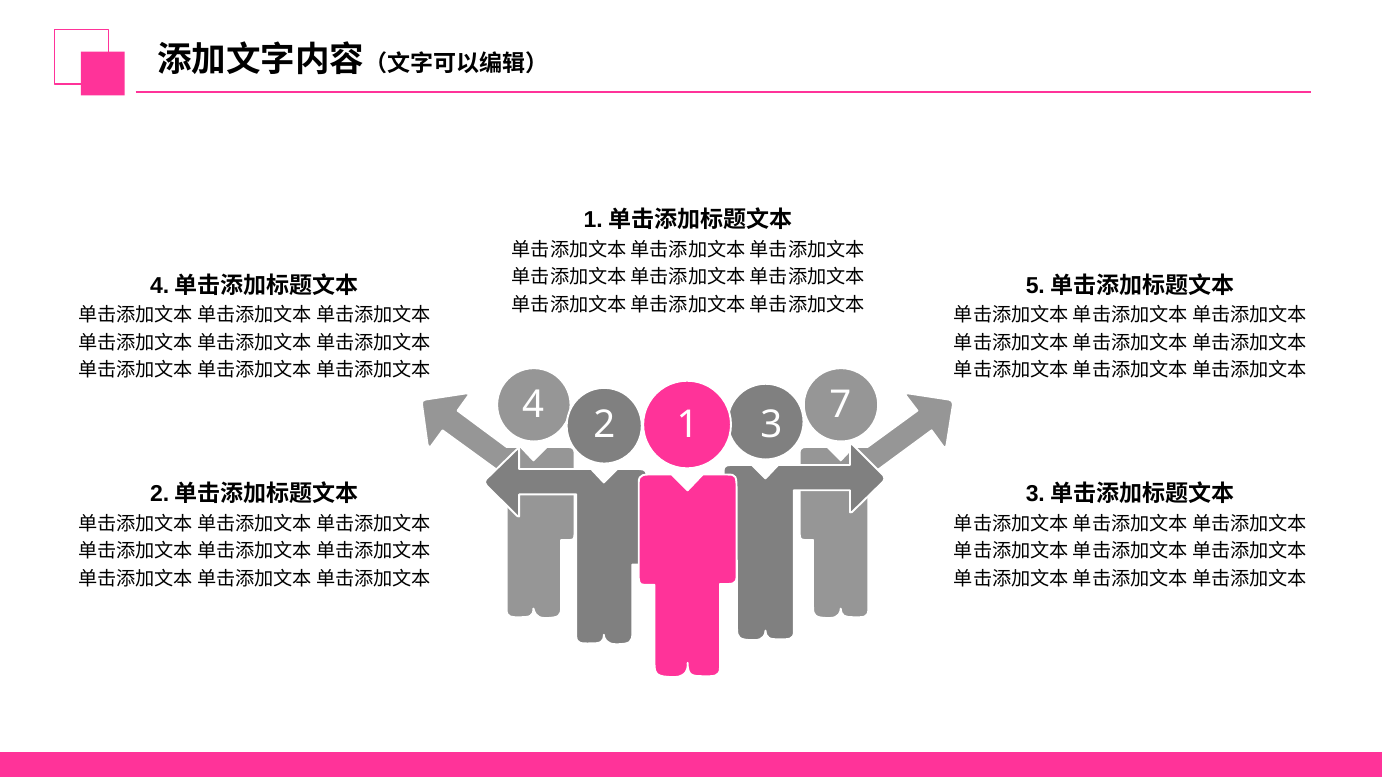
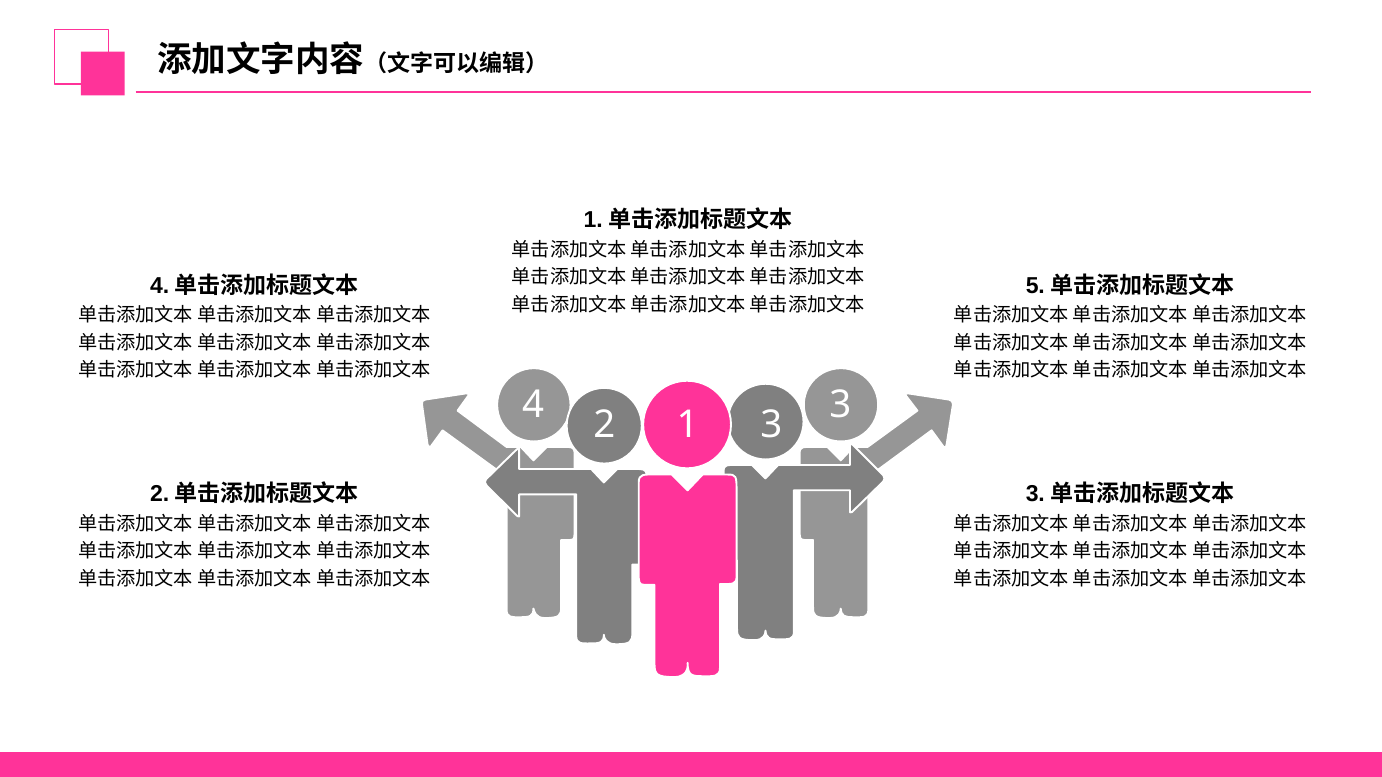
4 7: 7 -> 3
